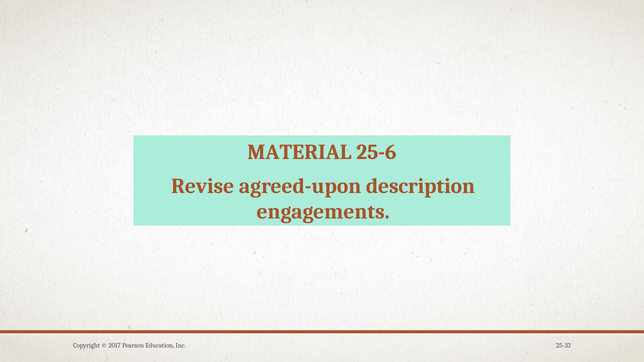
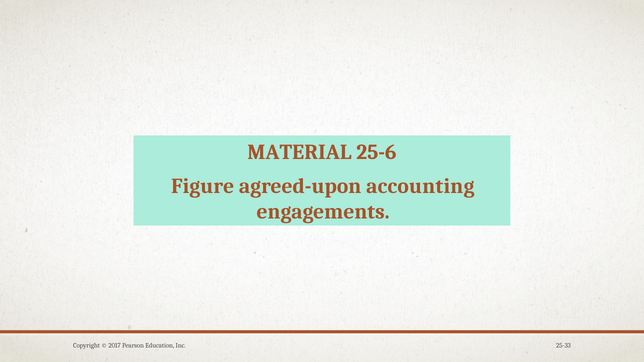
Revise: Revise -> Figure
description: description -> accounting
